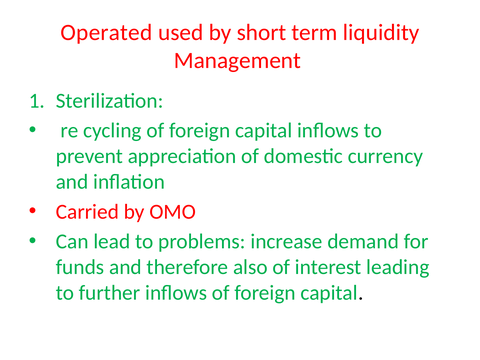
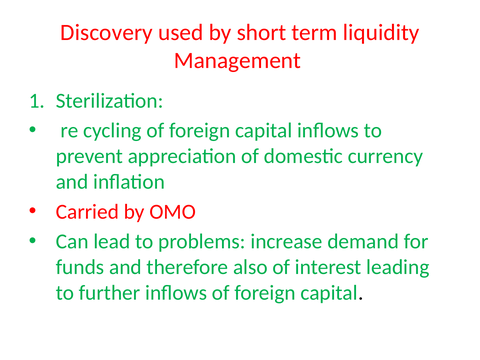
Operated: Operated -> Discovery
